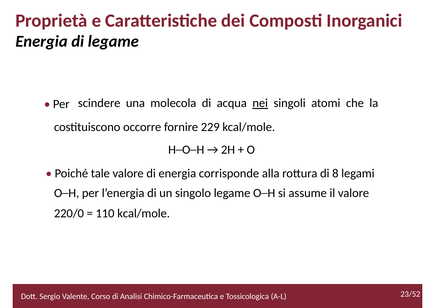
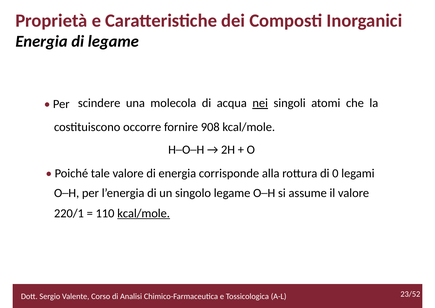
229: 229 -> 908
8: 8 -> 0
220/0: 220/0 -> 220/1
kcal/mole at (144, 213) underline: none -> present
